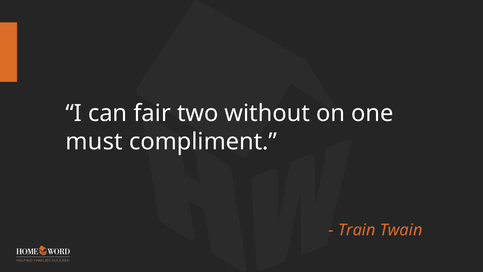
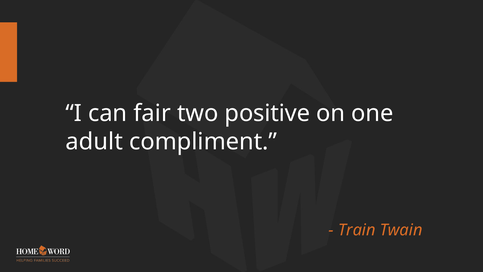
without: without -> positive
must: must -> adult
